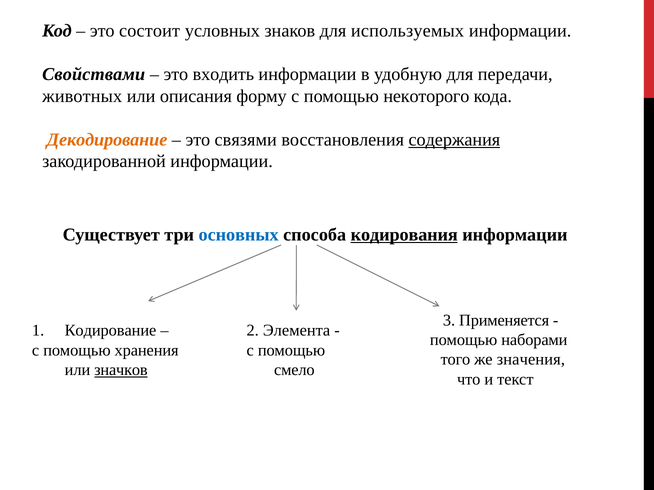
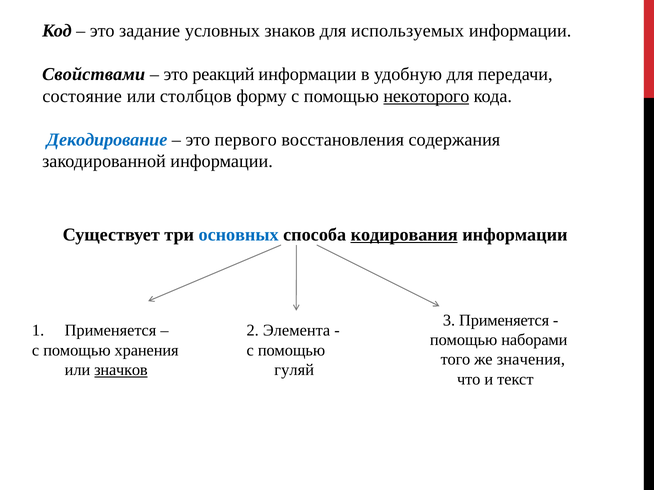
состоит: состоит -> задание
входить: входить -> реакций
животных: животных -> состояние
описания: описания -> столбцов
некоторого underline: none -> present
Декодирование colour: orange -> blue
связями: связями -> первого
содержания underline: present -> none
Кодирование at (111, 331): Кодирование -> Применяется
смело: смело -> гуляй
